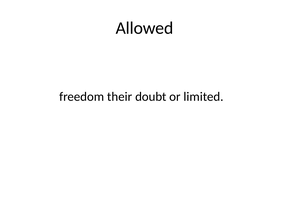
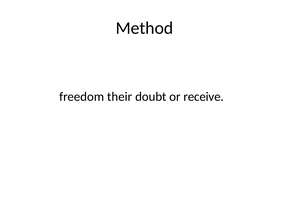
Allowed: Allowed -> Method
limited: limited -> receive
